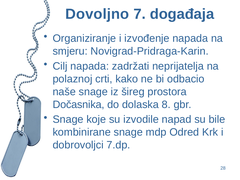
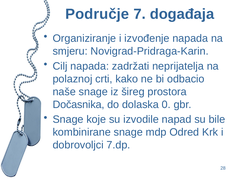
Dovoljno: Dovoljno -> Područje
8: 8 -> 0
